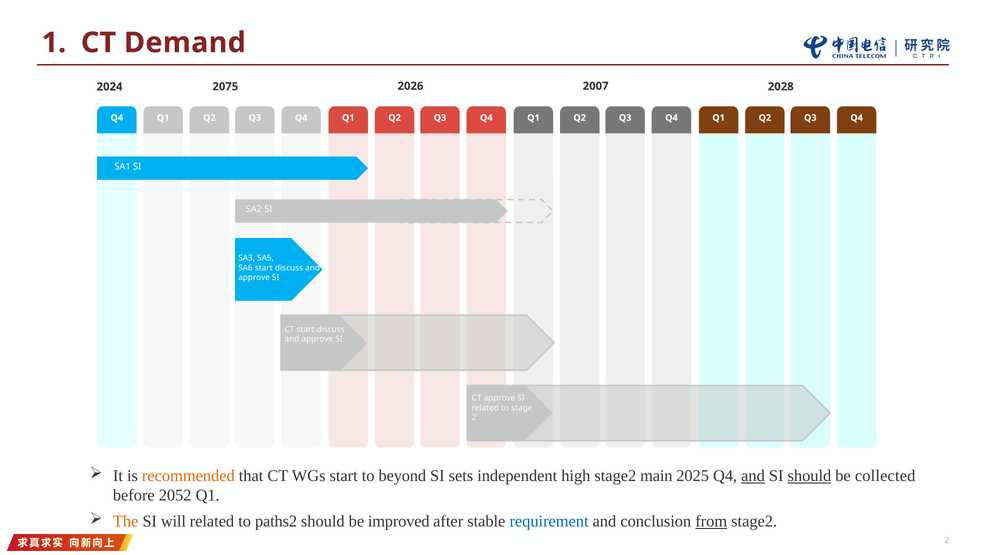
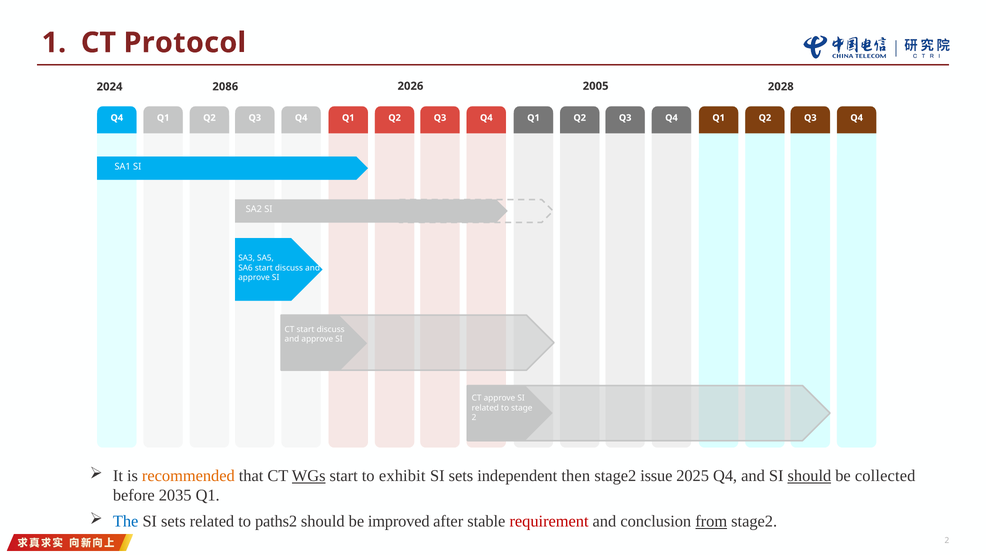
Demand: Demand -> Protocol
2007: 2007 -> 2005
2075: 2075 -> 2086
WGs underline: none -> present
beyond: beyond -> exhibit
high: high -> then
main: main -> issue
and at (753, 475) underline: present -> none
2052: 2052 -> 2035
The colour: orange -> blue
will at (173, 521): will -> sets
requirement colour: blue -> red
